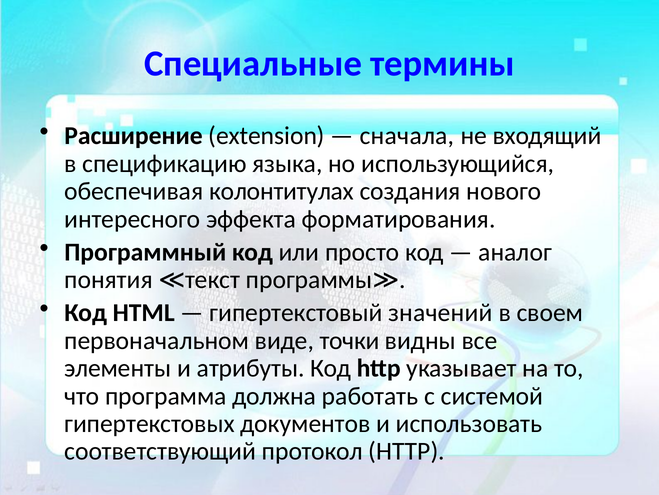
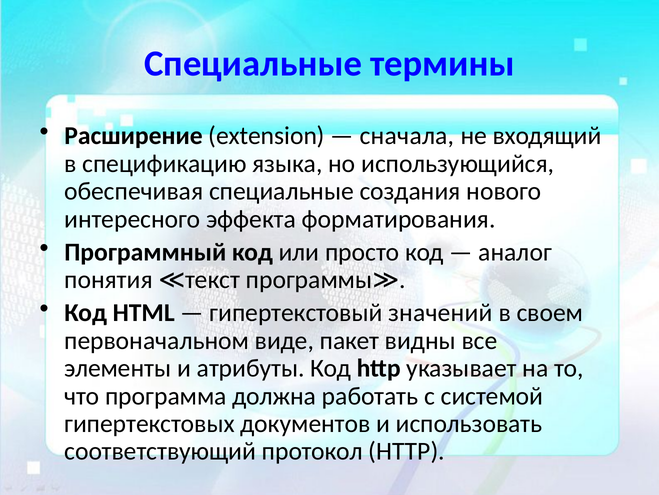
обеспечивая колонтитулах: колонтитулах -> специальные
точки: точки -> пакет
